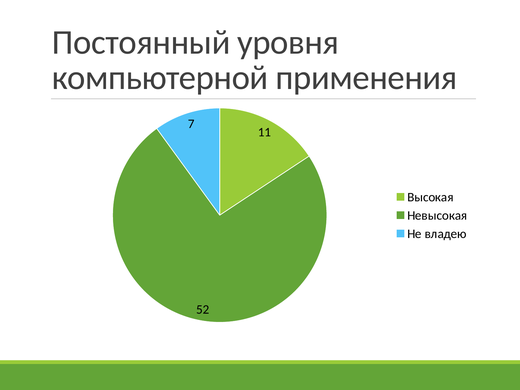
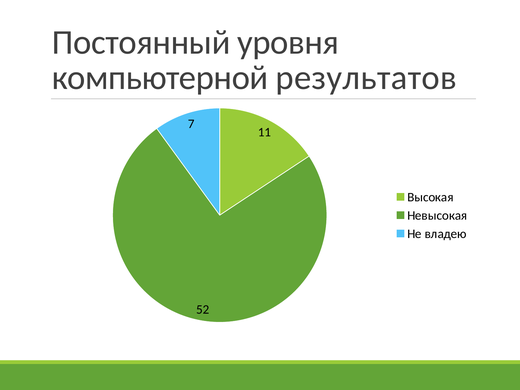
применения: применения -> результатов
